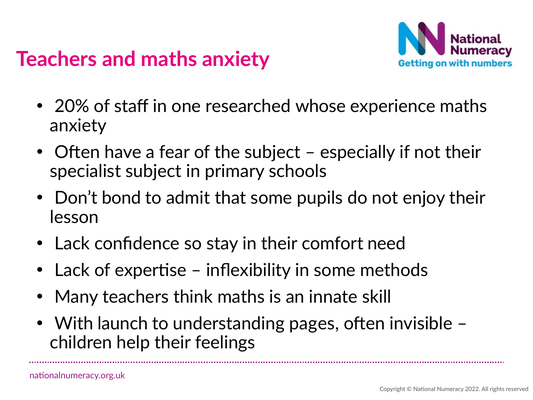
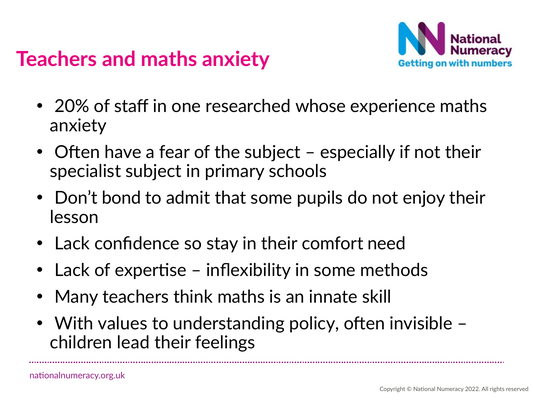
launch: launch -> values
pages: pages -> policy
help: help -> lead
